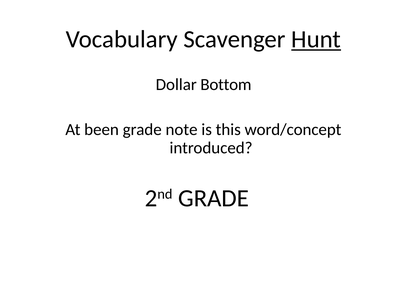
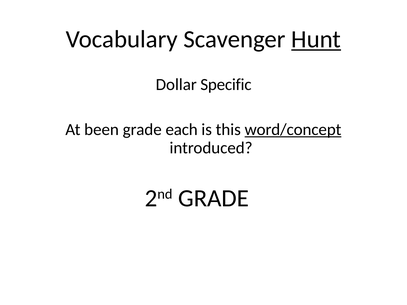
Bottom: Bottom -> Specific
note: note -> each
word/concept underline: none -> present
